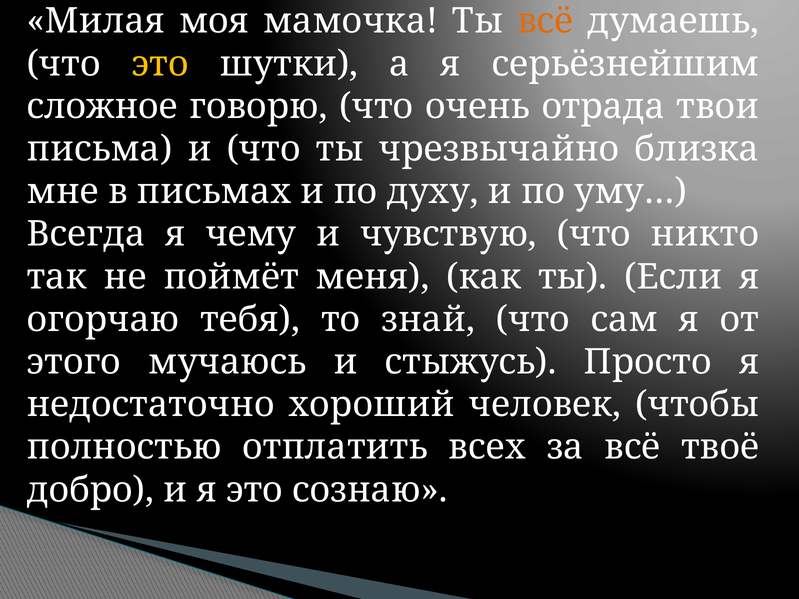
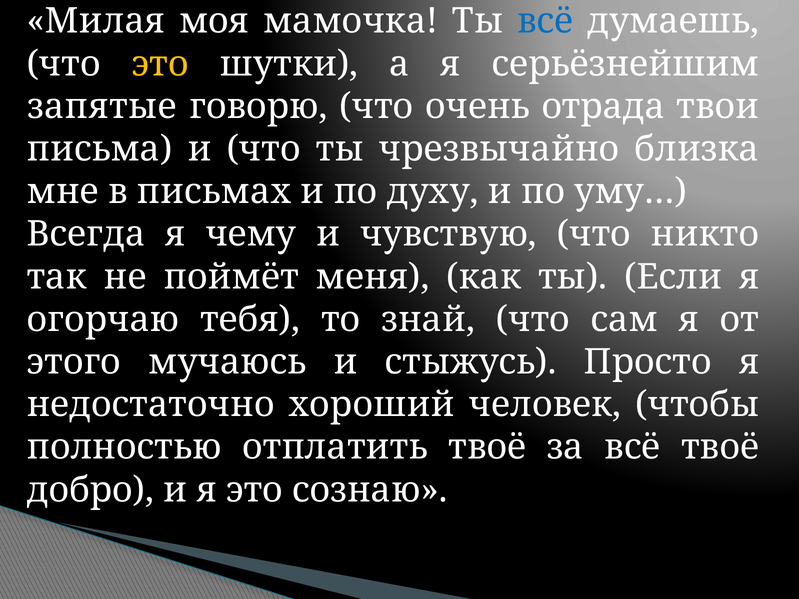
всё at (545, 21) colour: orange -> blue
сложное: сложное -> запятые
отплатить всех: всех -> твоё
